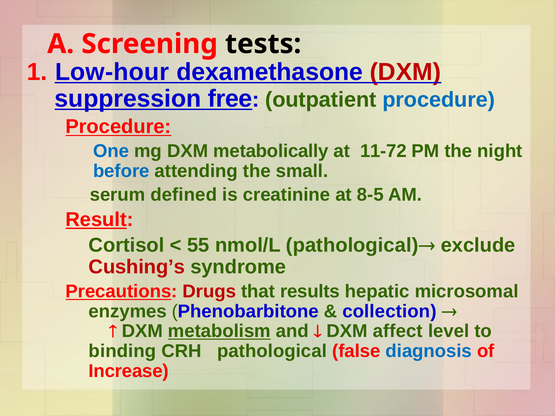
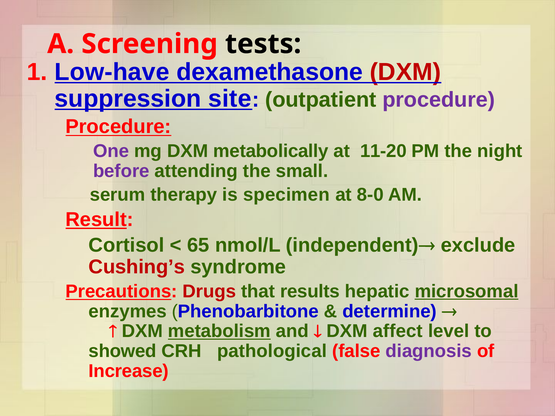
Low-hour: Low-hour -> Low-have
free: free -> site
procedure at (439, 100) colour: blue -> purple
One colour: blue -> purple
11-72: 11-72 -> 11-20
before colour: blue -> purple
defined: defined -> therapy
creatinine: creatinine -> specimen
8-5: 8-5 -> 8-0
55: 55 -> 65
nmol/L pathological: pathological -> independent
microsomal underline: none -> present
collection: collection -> determine
binding: binding -> showed
diagnosis colour: blue -> purple
